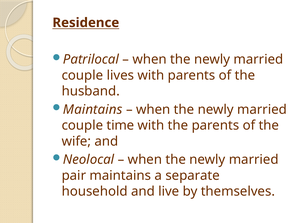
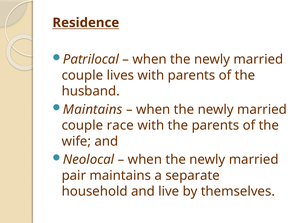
time: time -> race
